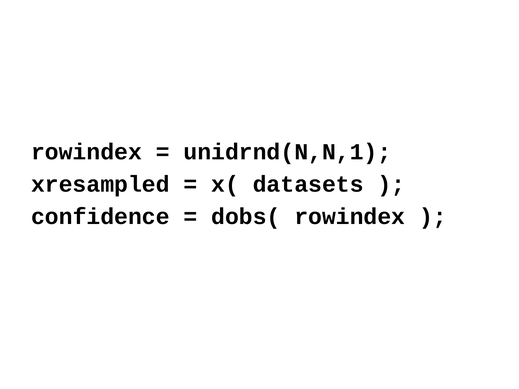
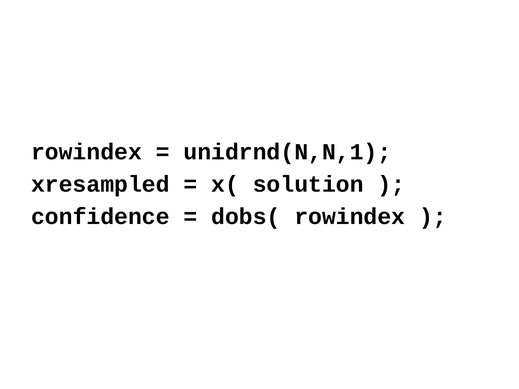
datasets: datasets -> solution
